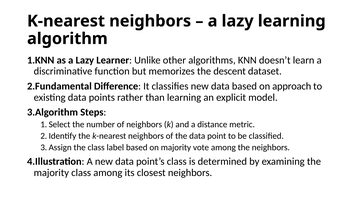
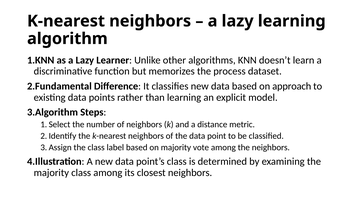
descent: descent -> process
